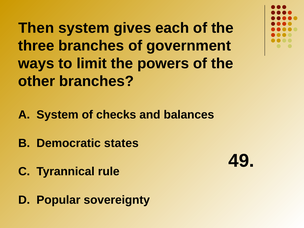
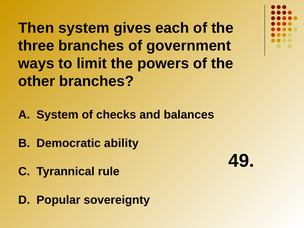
states: states -> ability
